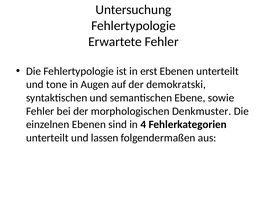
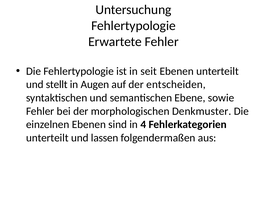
erst: erst -> seit
tone: tone -> stellt
demokratski: demokratski -> entscheiden
